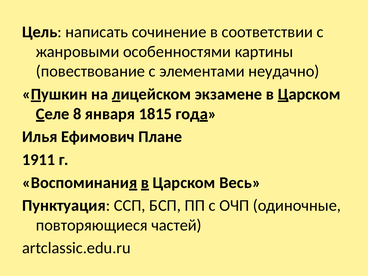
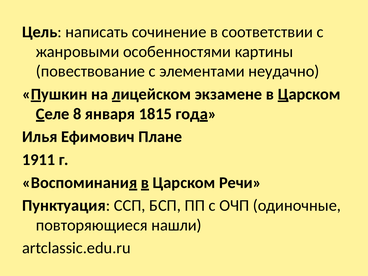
Весь: Весь -> Речи
частей: частей -> нашли
